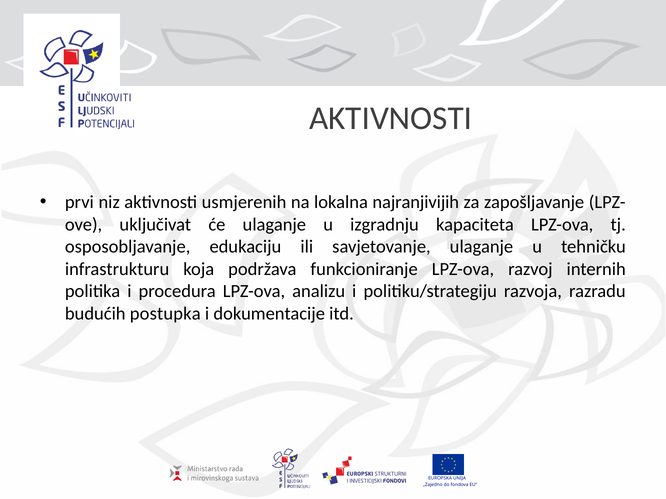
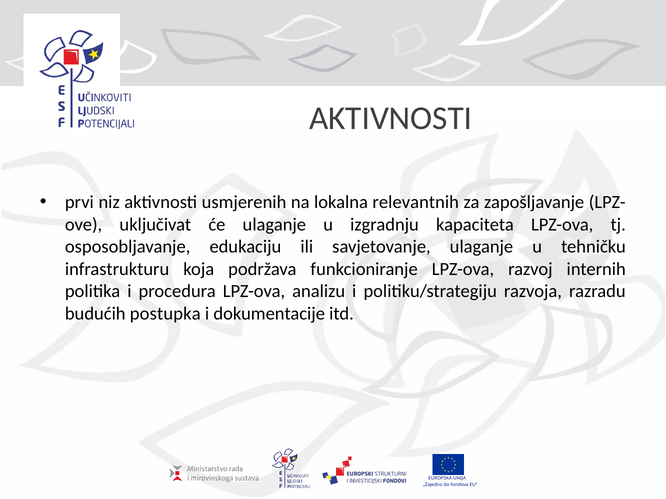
najranjivijih: najranjivijih -> relevantnih
